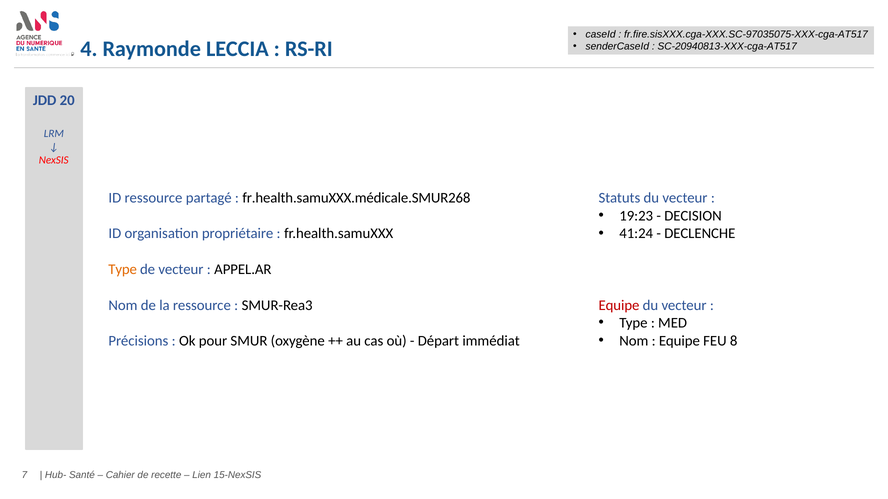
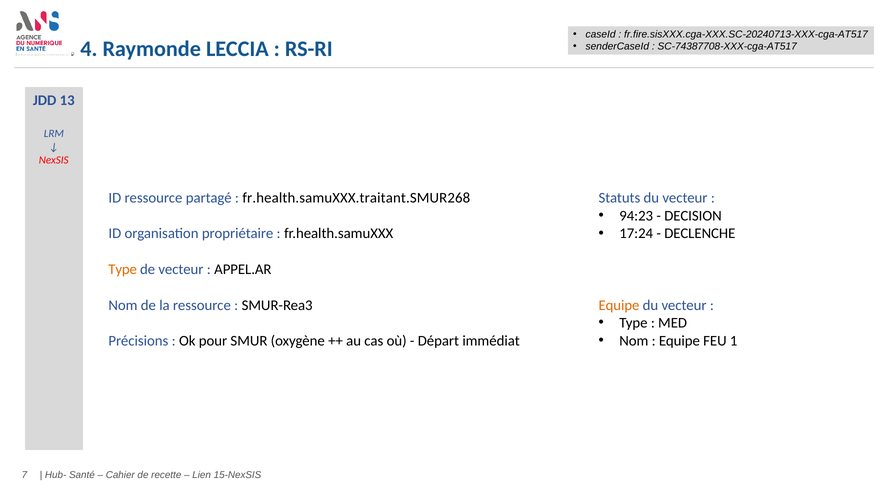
fr.fire.sisXXX.cga-XXX.SC-97035075-XXX-cga-AT517: fr.fire.sisXXX.cga-XXX.SC-97035075-XXX-cga-AT517 -> fr.fire.sisXXX.cga-XXX.SC-20240713-XXX-cga-AT517
SC-20940813-XXX-cga-AT517: SC-20940813-XXX-cga-AT517 -> SC-74387708-XXX-cga-AT517
20: 20 -> 13
fr.health.samuXXX.médicale.SMUR268: fr.health.samuXXX.médicale.SMUR268 -> fr.health.samuXXX.traitant.SMUR268
19:23: 19:23 -> 94:23
41:24: 41:24 -> 17:24
Equipe at (619, 305) colour: red -> orange
8: 8 -> 1
